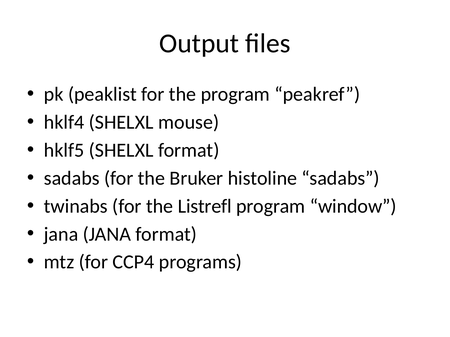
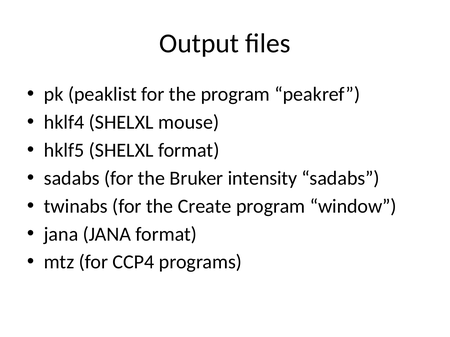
histoline: histoline -> intensity
Listrefl: Listrefl -> Create
